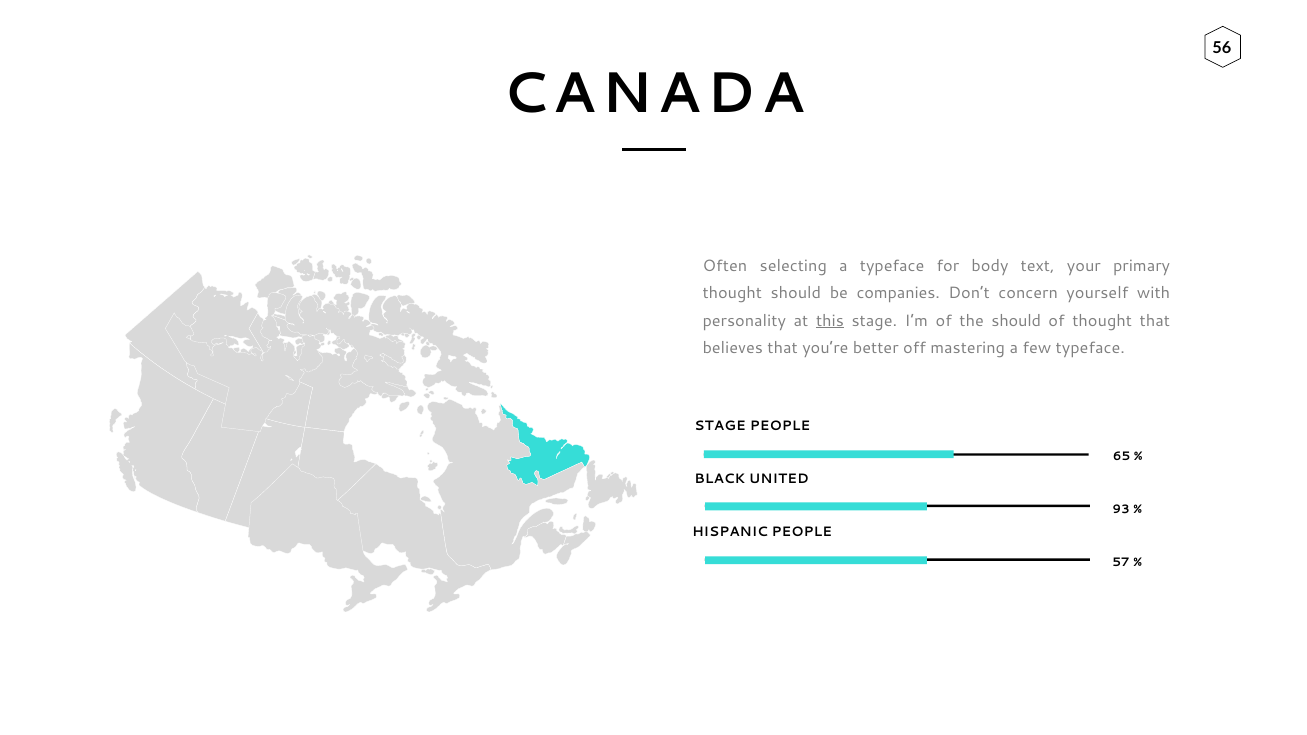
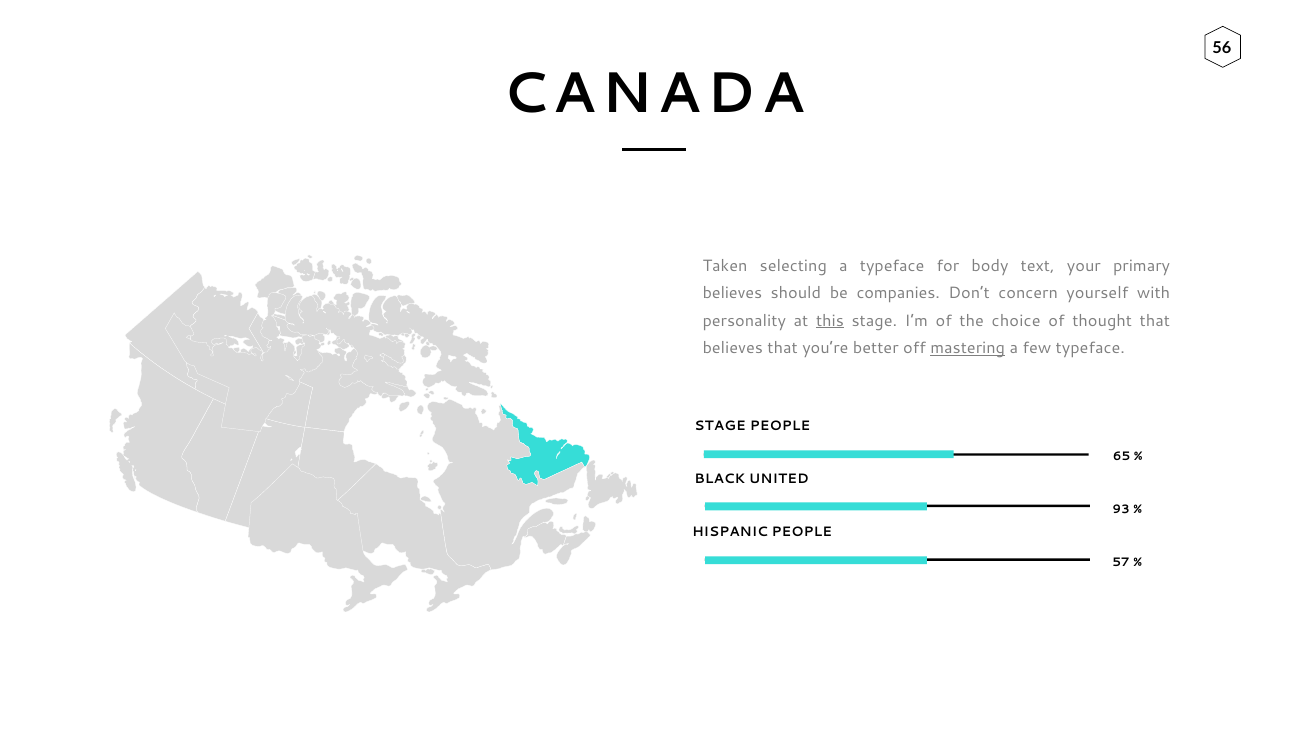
Often: Often -> Taken
thought at (732, 294): thought -> believes
the should: should -> choice
mastering underline: none -> present
